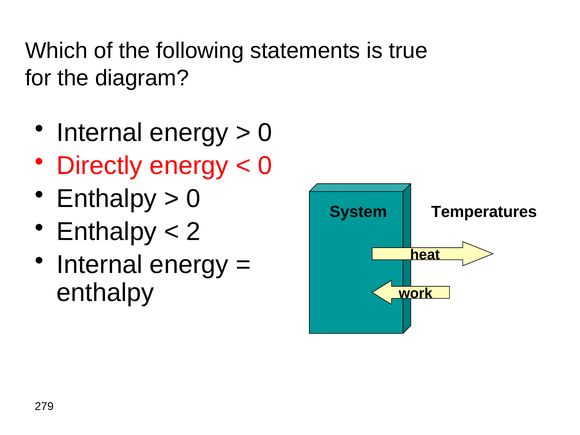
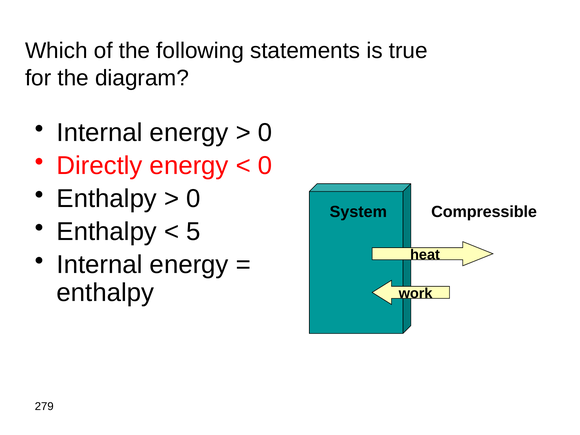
Temperatures: Temperatures -> Compressible
2: 2 -> 5
